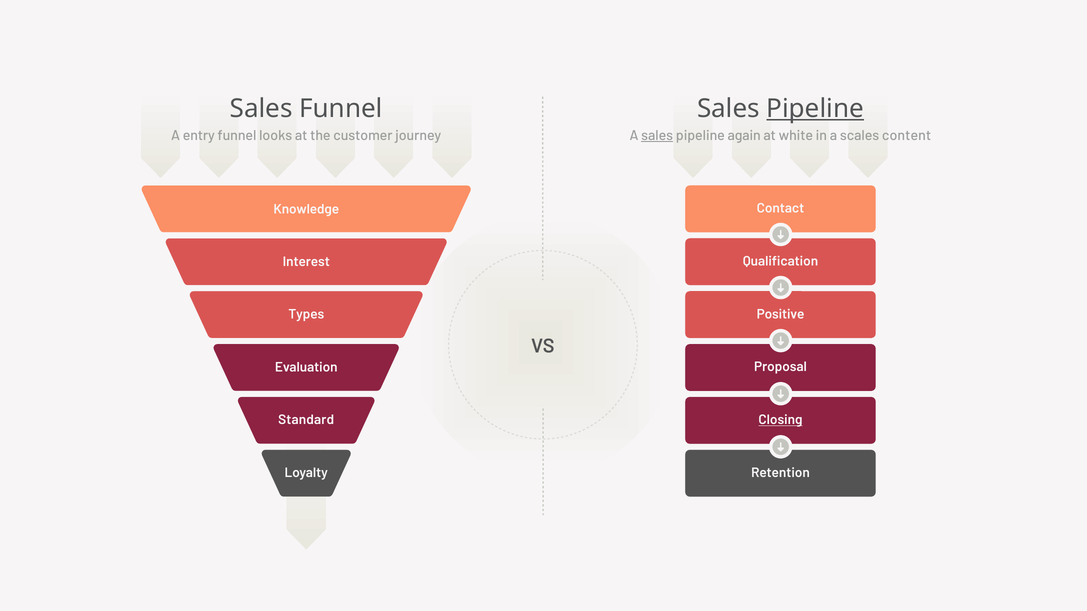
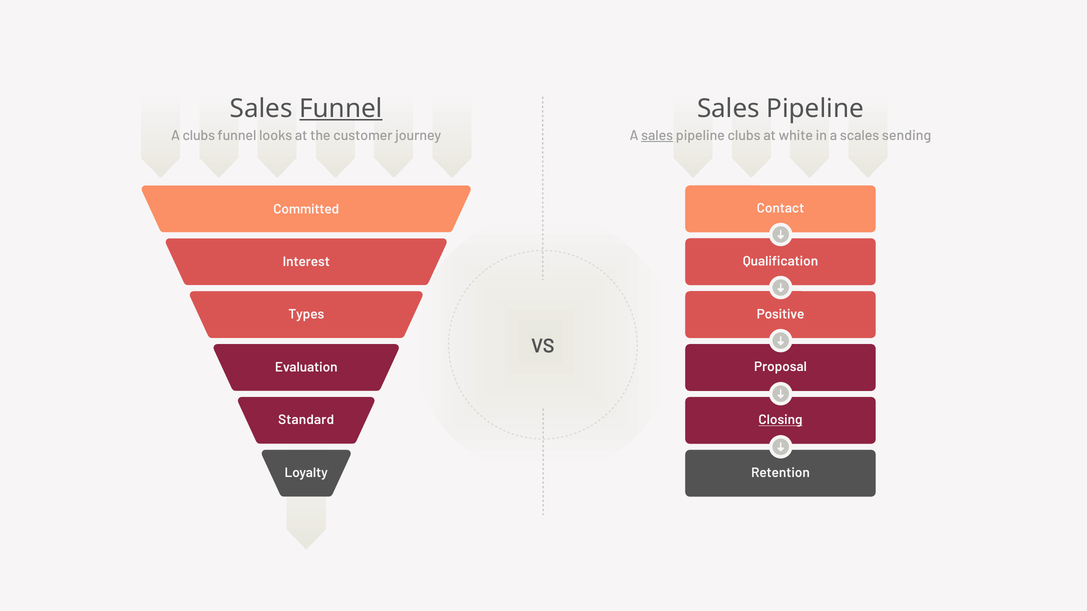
Funnel at (341, 109) underline: none -> present
Pipeline at (815, 109) underline: present -> none
A entry: entry -> clubs
pipeline again: again -> clubs
content: content -> sending
Knowledge: Knowledge -> Committed
